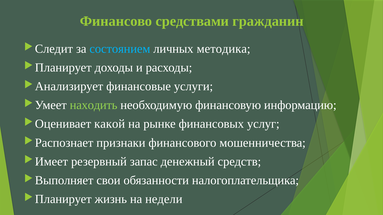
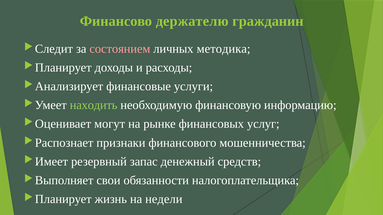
средствами: средствами -> держателю
состоянием colour: light blue -> pink
какой: какой -> могут
